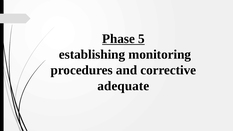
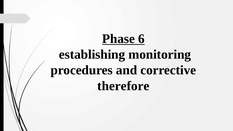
5: 5 -> 6
adequate: adequate -> therefore
